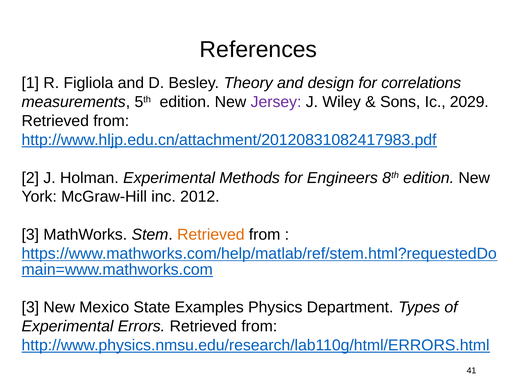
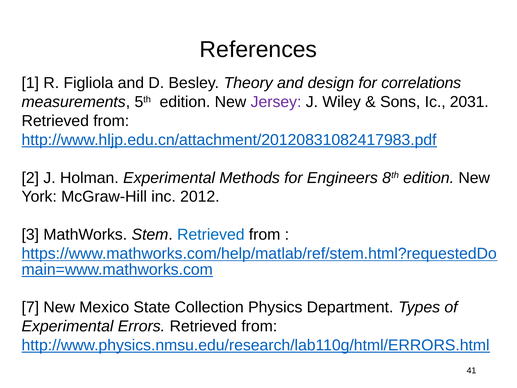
2029: 2029 -> 2031
Retrieved at (211, 235) colour: orange -> blue
3 at (30, 307): 3 -> 7
Examples: Examples -> Collection
